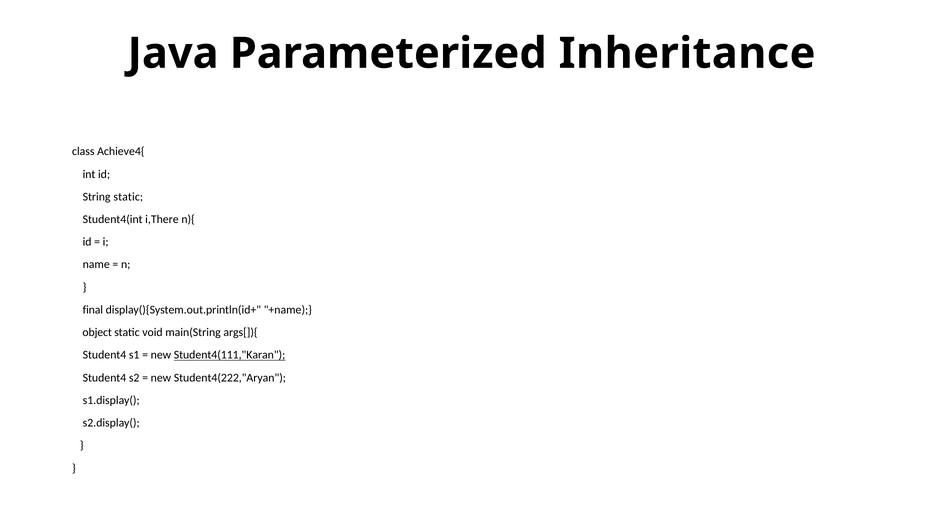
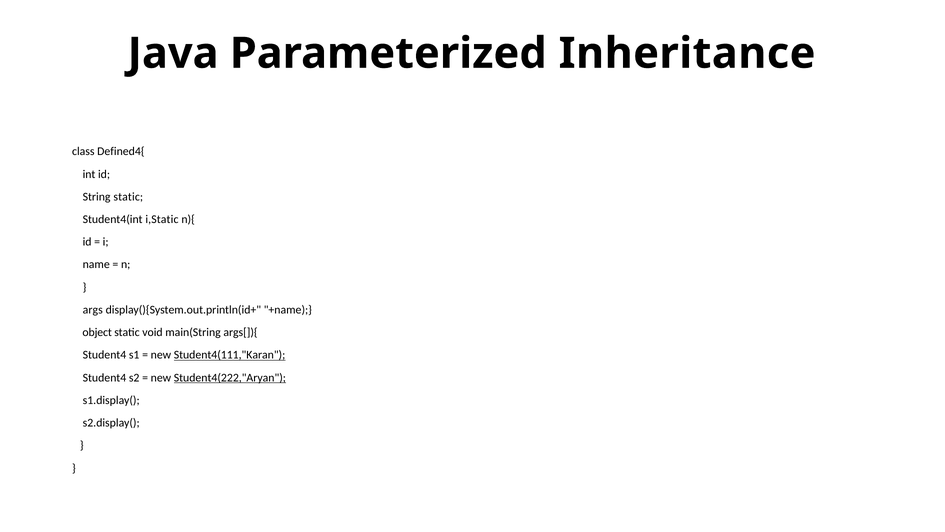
Achieve4{: Achieve4{ -> Defined4{
i,There: i,There -> i,Static
final: final -> args
Student4(222,"Aryan underline: none -> present
